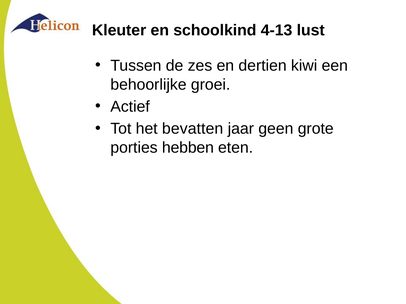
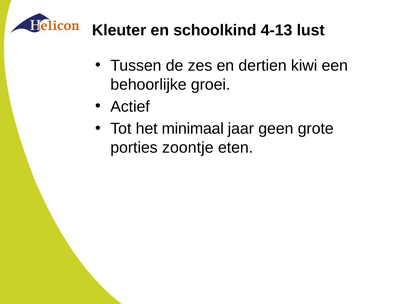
bevatten: bevatten -> minimaal
hebben: hebben -> zoontje
